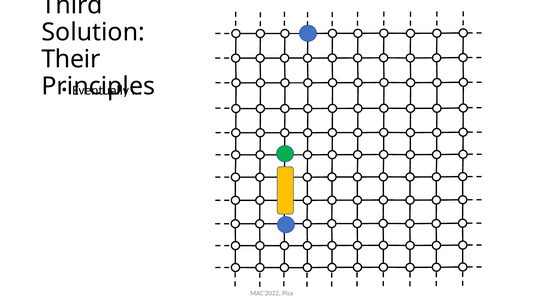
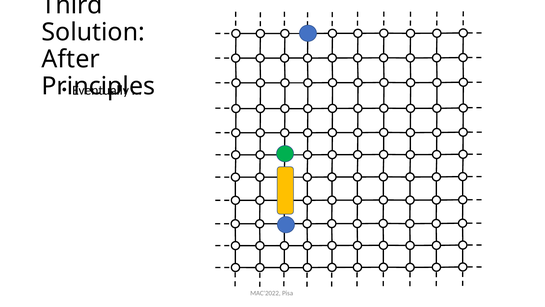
Their: Their -> After
